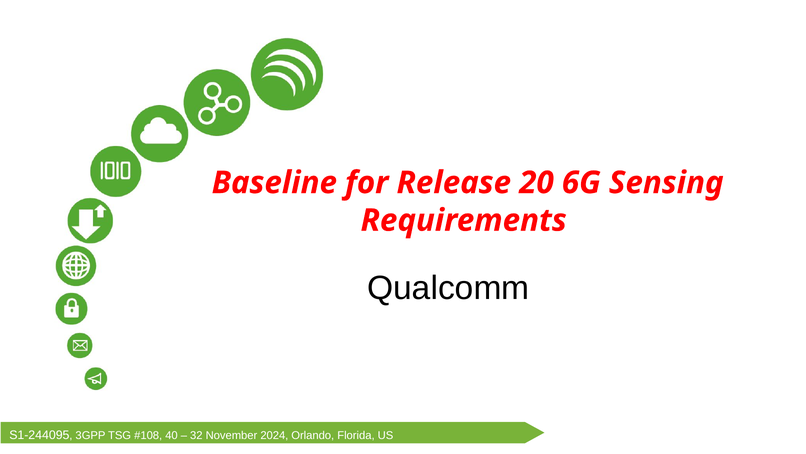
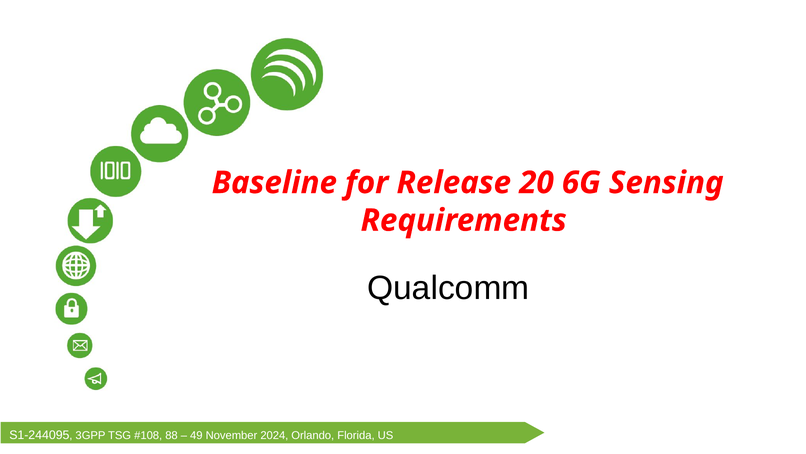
40: 40 -> 88
32: 32 -> 49
